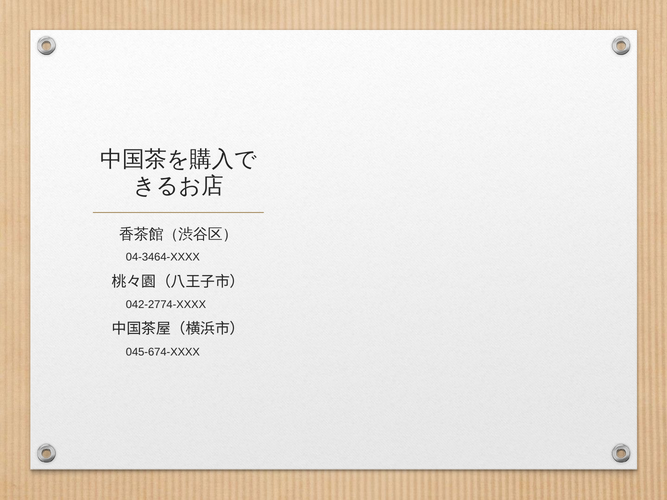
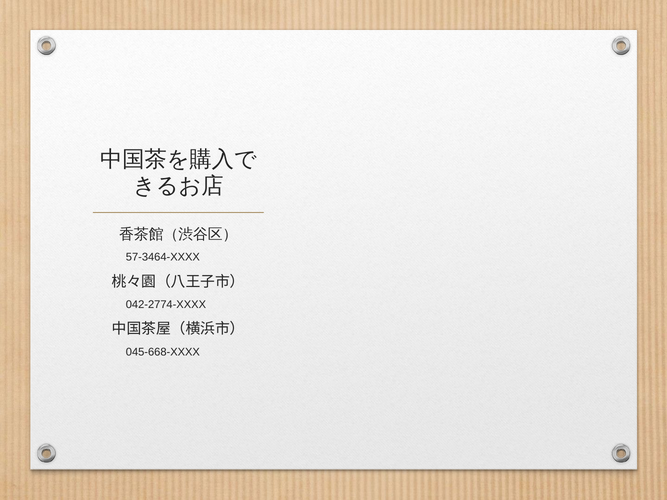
04-3464-XXXX: 04-3464-XXXX -> 57-3464-XXXX
045-674-XXXX: 045-674-XXXX -> 045-668-XXXX
